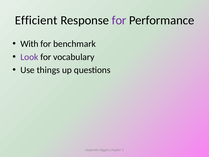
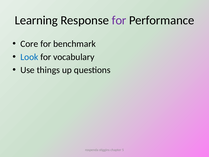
Efficient: Efficient -> Learning
With: With -> Core
Look colour: purple -> blue
